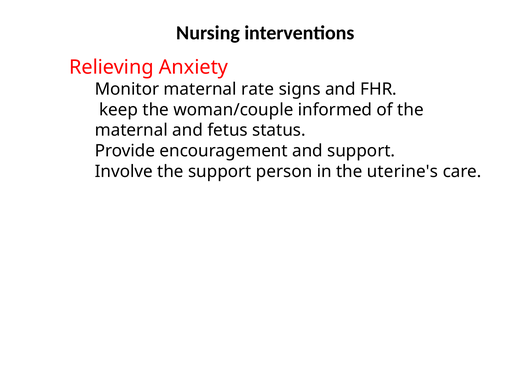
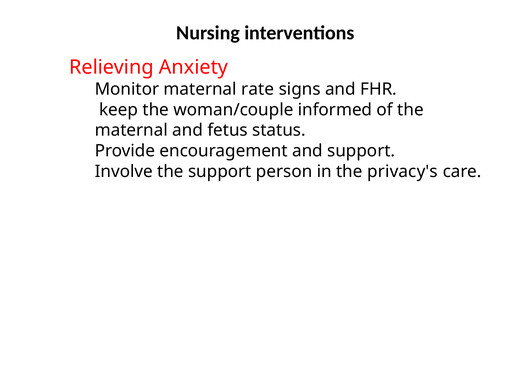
uterine's: uterine's -> privacy's
